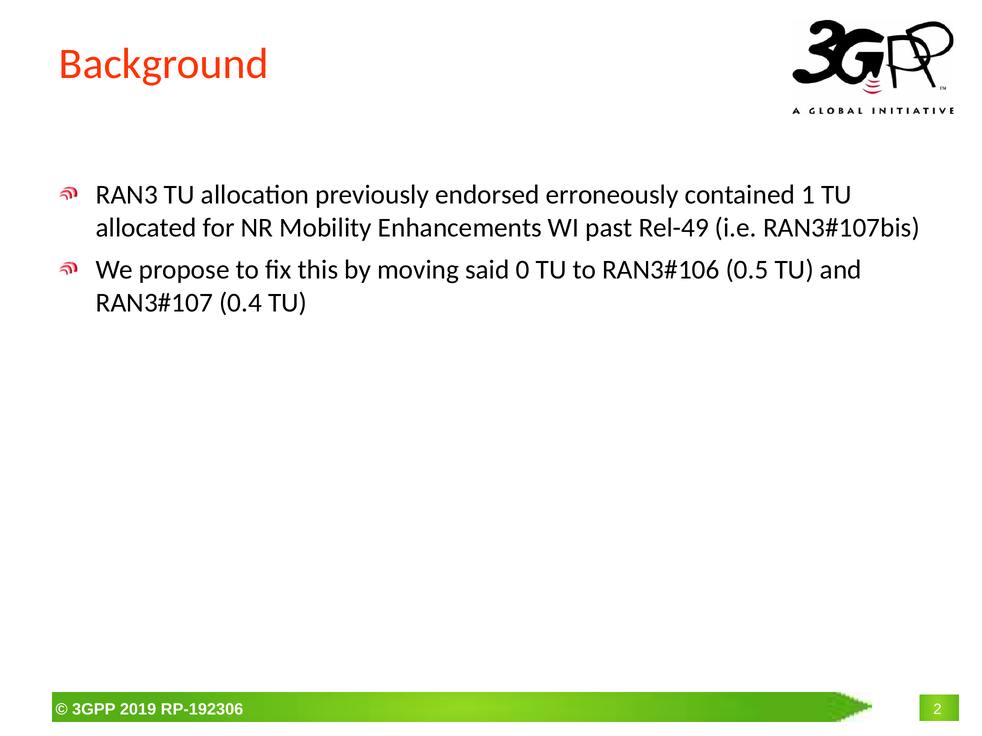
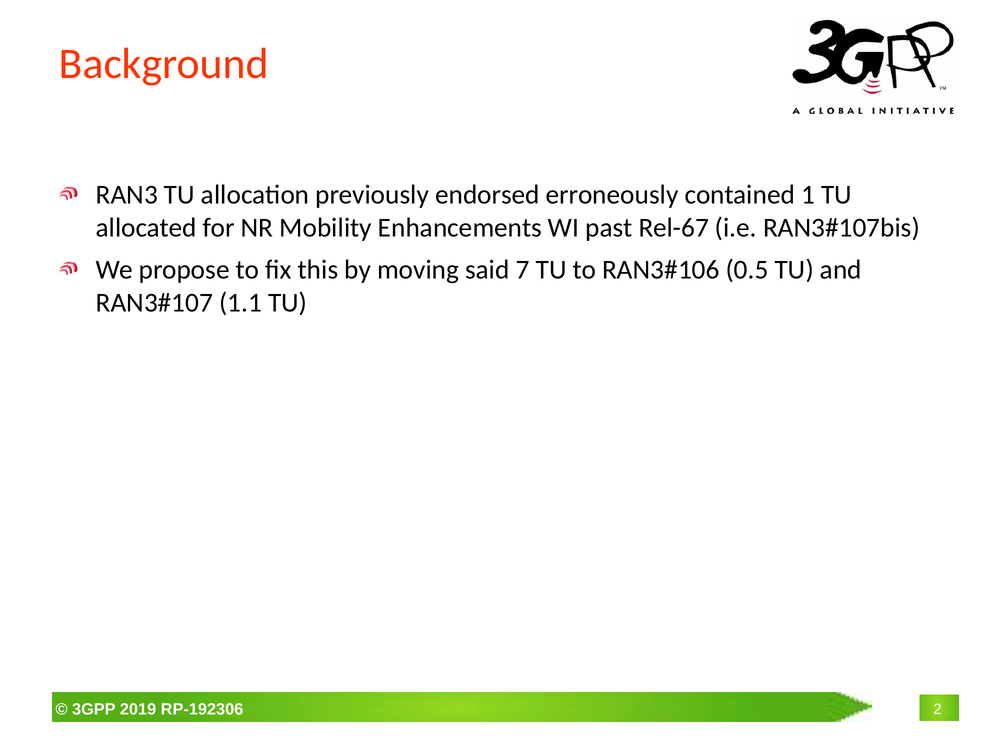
Rel-49: Rel-49 -> Rel-67
0: 0 -> 7
0.4: 0.4 -> 1.1
